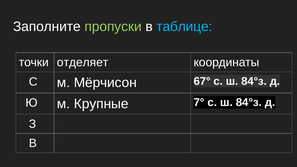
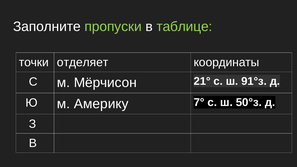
таблице colour: light blue -> light green
67°: 67° -> 21°
84°з at (254, 81): 84°з -> 91°з
Крупные: Крупные -> Америку
7° с ш 84°з: 84°з -> 50°з
